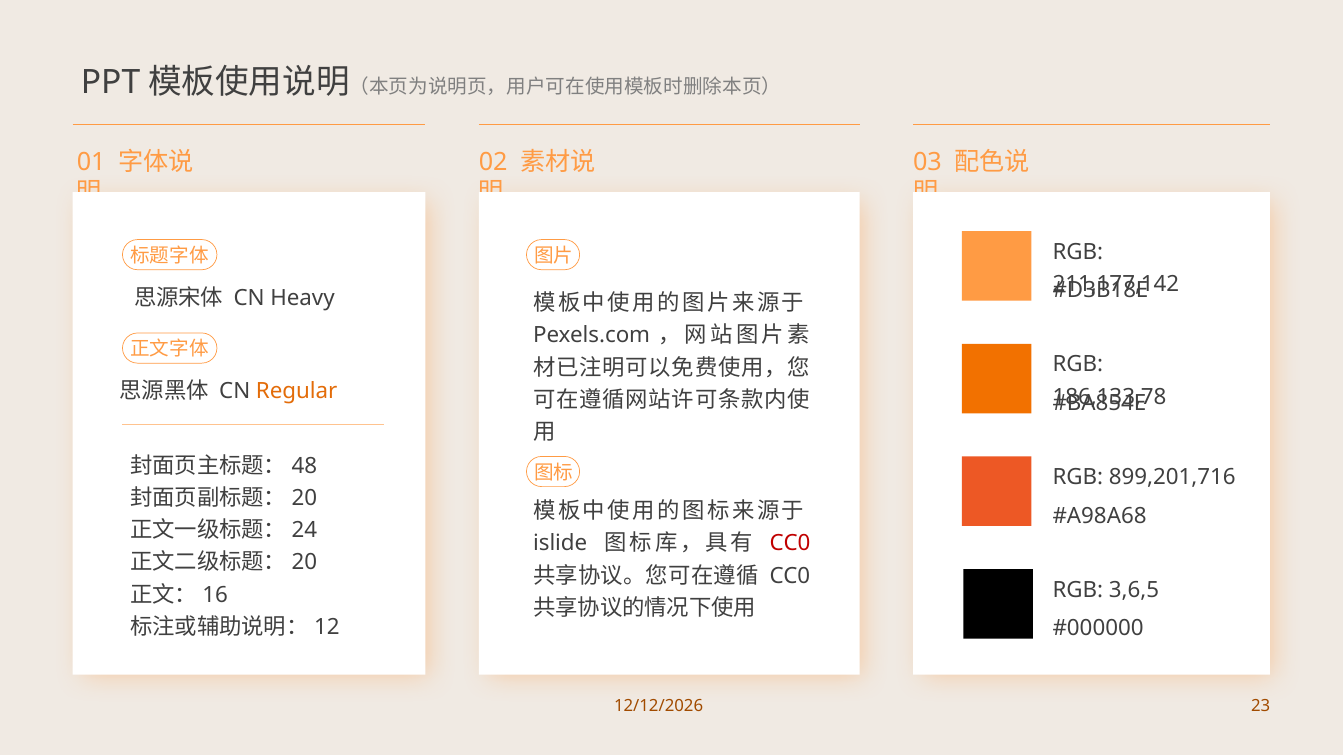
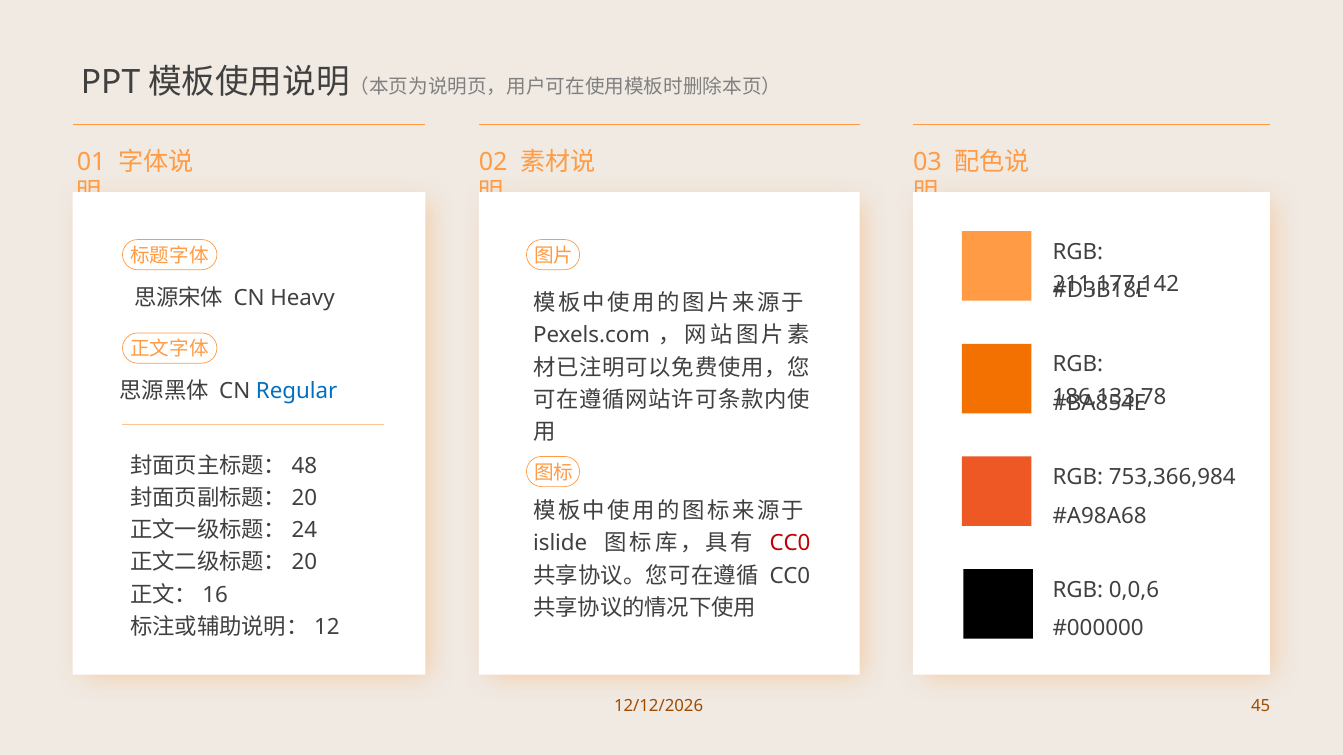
Regular colour: orange -> blue
899,201,716: 899,201,716 -> 753,366,984
3,6,5: 3,6,5 -> 0,0,6
23: 23 -> 45
